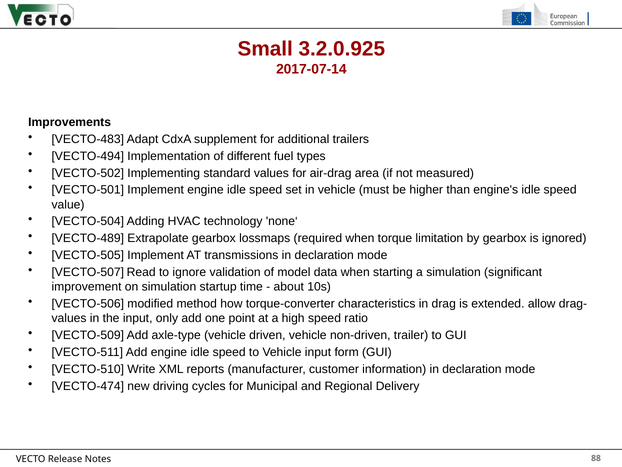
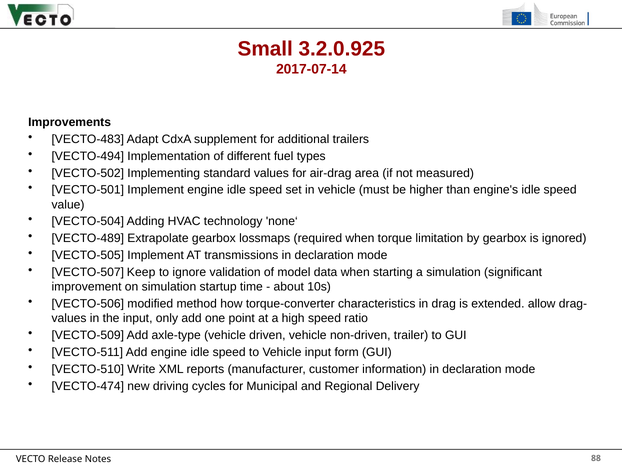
Read: Read -> Keep
